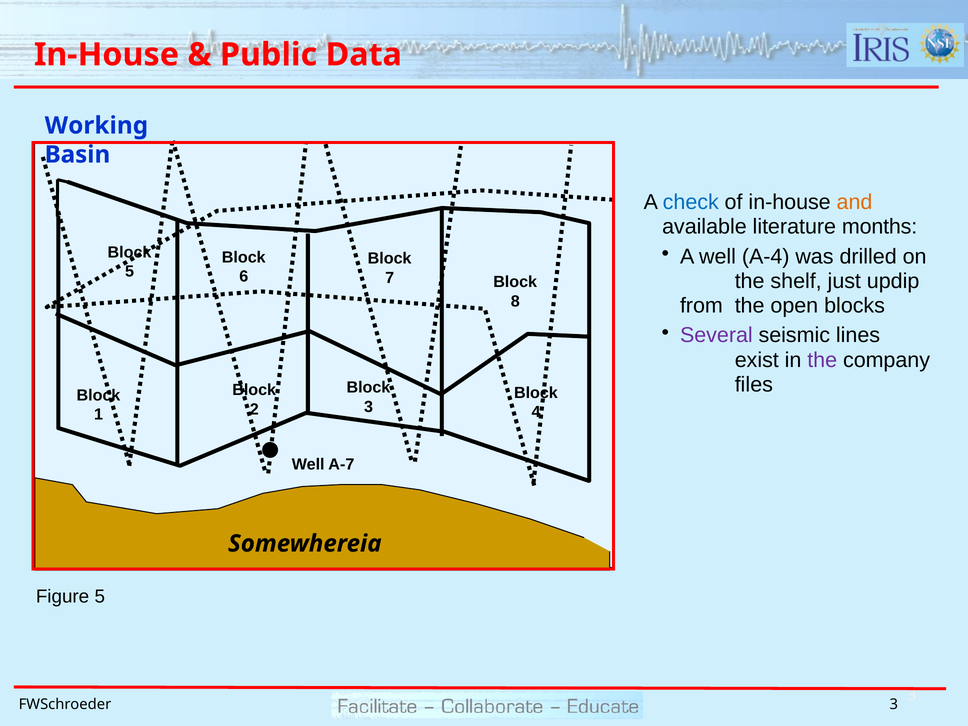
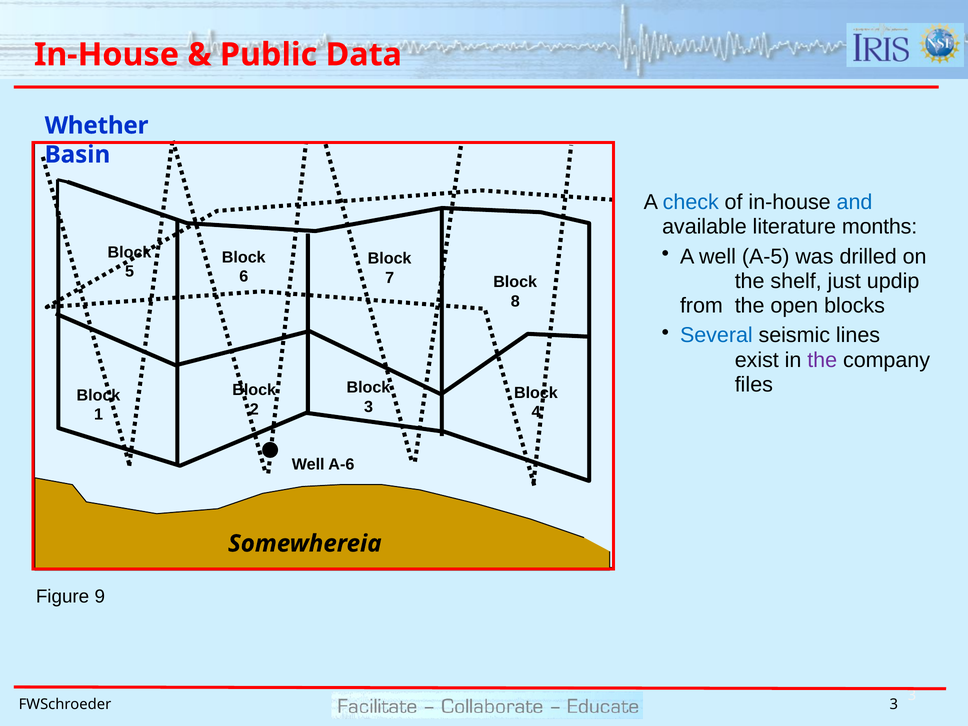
Working: Working -> Whether
and colour: orange -> blue
A-4: A-4 -> A-5
Several colour: purple -> blue
A-7: A-7 -> A-6
Figure 5: 5 -> 9
